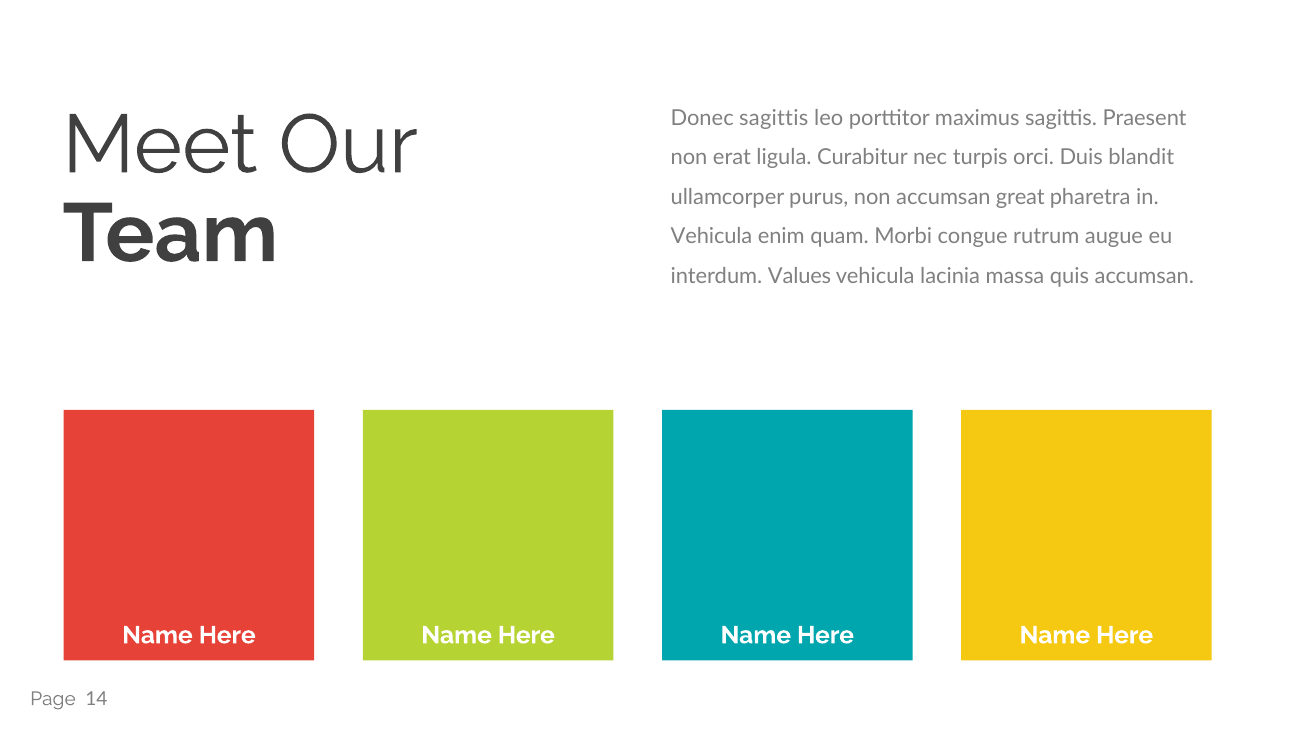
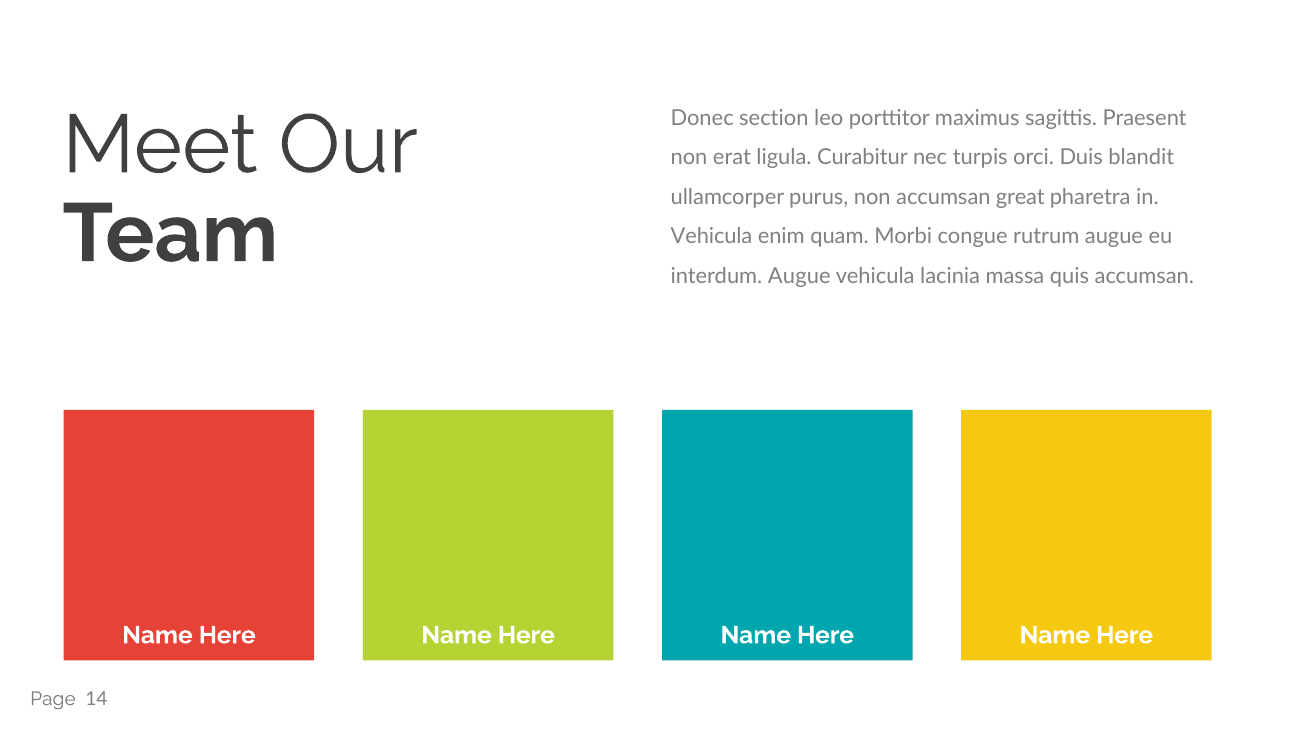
Donec sagittis: sagittis -> section
interdum Values: Values -> Augue
